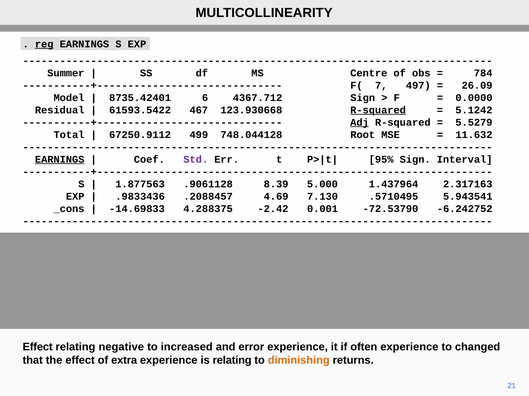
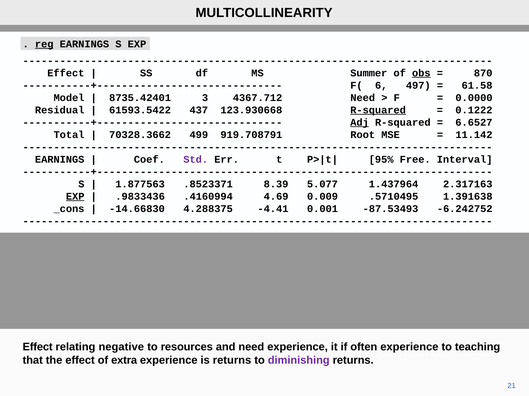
Summer at (66, 73): Summer -> Effect
Centre: Centre -> Summer
obs underline: none -> present
784: 784 -> 870
7: 7 -> 6
26.09: 26.09 -> 61.58
6: 6 -> 3
4367.712 Sign: Sign -> Need
467: 467 -> 437
5.1242: 5.1242 -> 0.1222
5.5279: 5.5279 -> 6.6527
67250.9112: 67250.9112 -> 70328.3662
748.044128: 748.044128 -> 919.708791
11.632: 11.632 -> 11.142
EARNINGS at (60, 160) underline: present -> none
95% Sign: Sign -> Free
.9061128: .9061128 -> .8523371
5.000: 5.000 -> 5.077
EXP at (75, 197) underline: none -> present
.2088457: .2088457 -> .4160994
7.130: 7.130 -> 0.009
5.943541: 5.943541 -> 1.391638
-14.69833: -14.69833 -> -14.66830
-2.42: -2.42 -> -4.41
-72.53790: -72.53790 -> -87.53493
increased: increased -> resources
and error: error -> need
changed: changed -> teaching
is relating: relating -> returns
diminishing colour: orange -> purple
